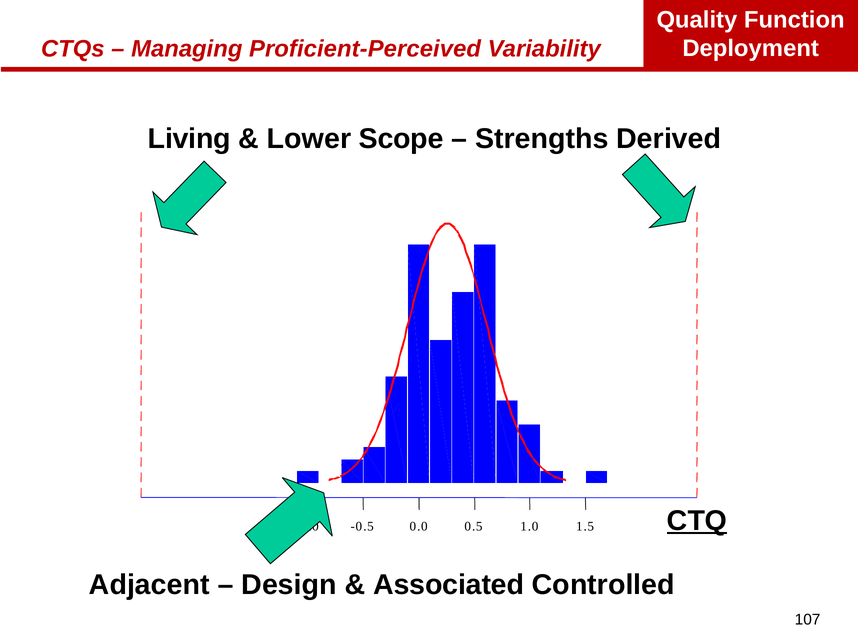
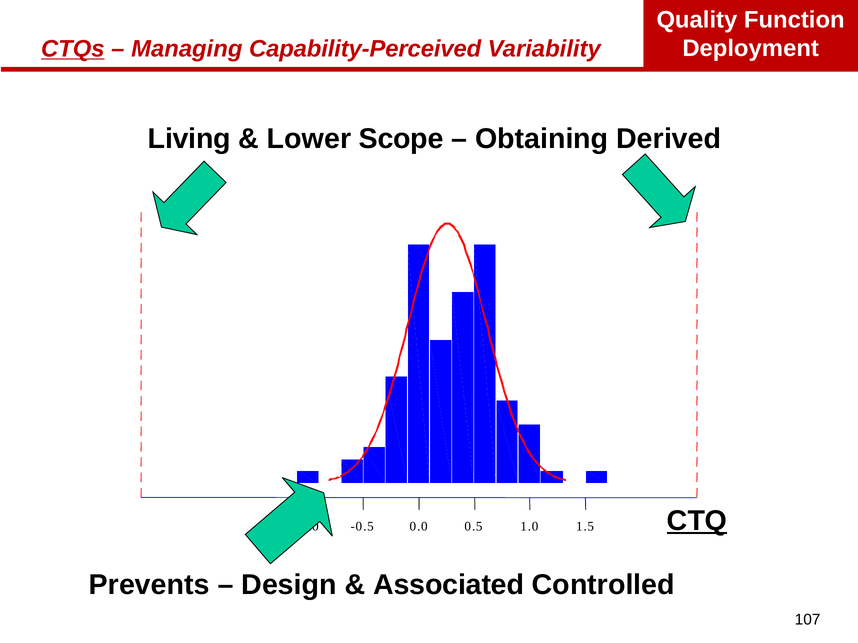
CTQs underline: none -> present
Proficient-Perceived: Proficient-Perceived -> Capability-Perceived
Strengths: Strengths -> Obtaining
Adjacent: Adjacent -> Prevents
